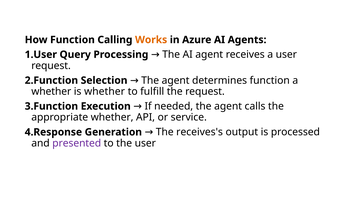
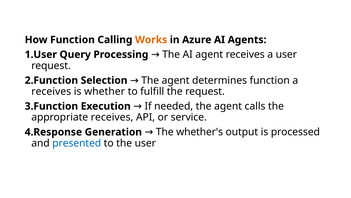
whether at (51, 91): whether -> receives
appropriate whether: whether -> receives
receives's: receives's -> whether's
presented colour: purple -> blue
